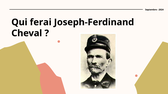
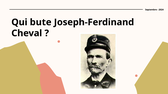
ferai: ferai -> bute
